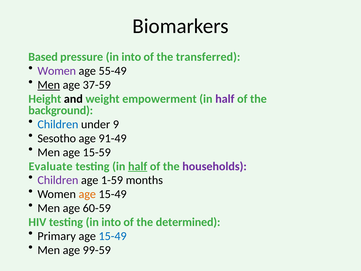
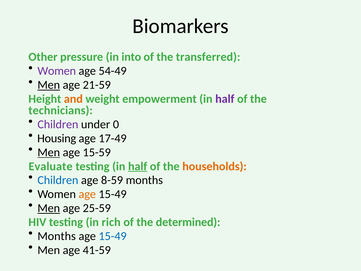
Based: Based -> Other
55-49: 55-49 -> 54-49
37-59: 37-59 -> 21-59
and colour: black -> orange
background: background -> technicians
Children at (58, 124) colour: blue -> purple
9: 9 -> 0
Sesotho: Sesotho -> Housing
91-49: 91-49 -> 17-49
Men at (49, 152) underline: none -> present
households colour: purple -> orange
Children at (58, 180) colour: purple -> blue
1-59: 1-59 -> 8-59
Men at (49, 208) underline: none -> present
60-59: 60-59 -> 25-59
testing in into: into -> rich
Primary at (57, 236): Primary -> Months
99-59: 99-59 -> 41-59
